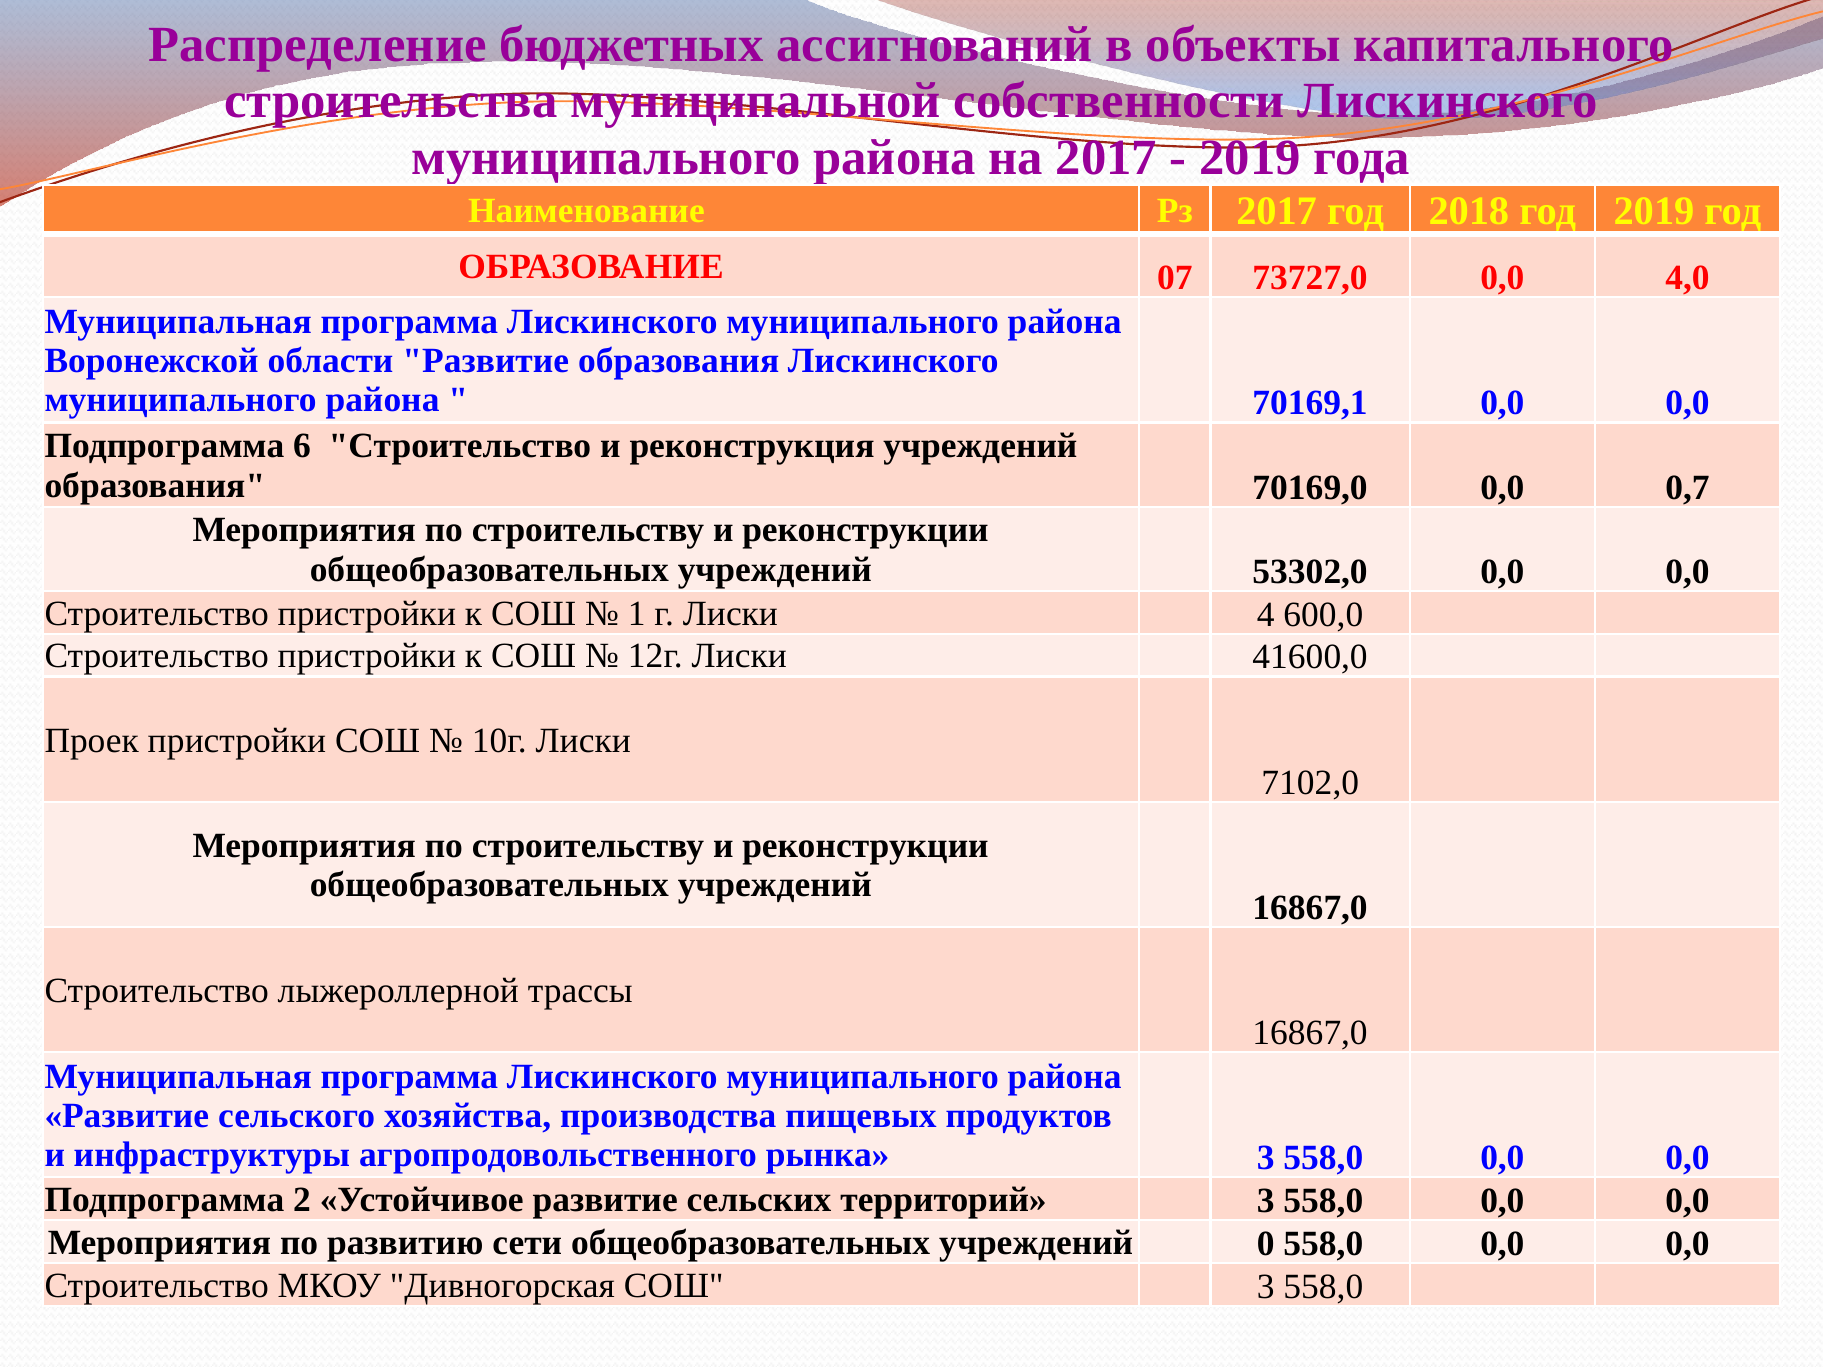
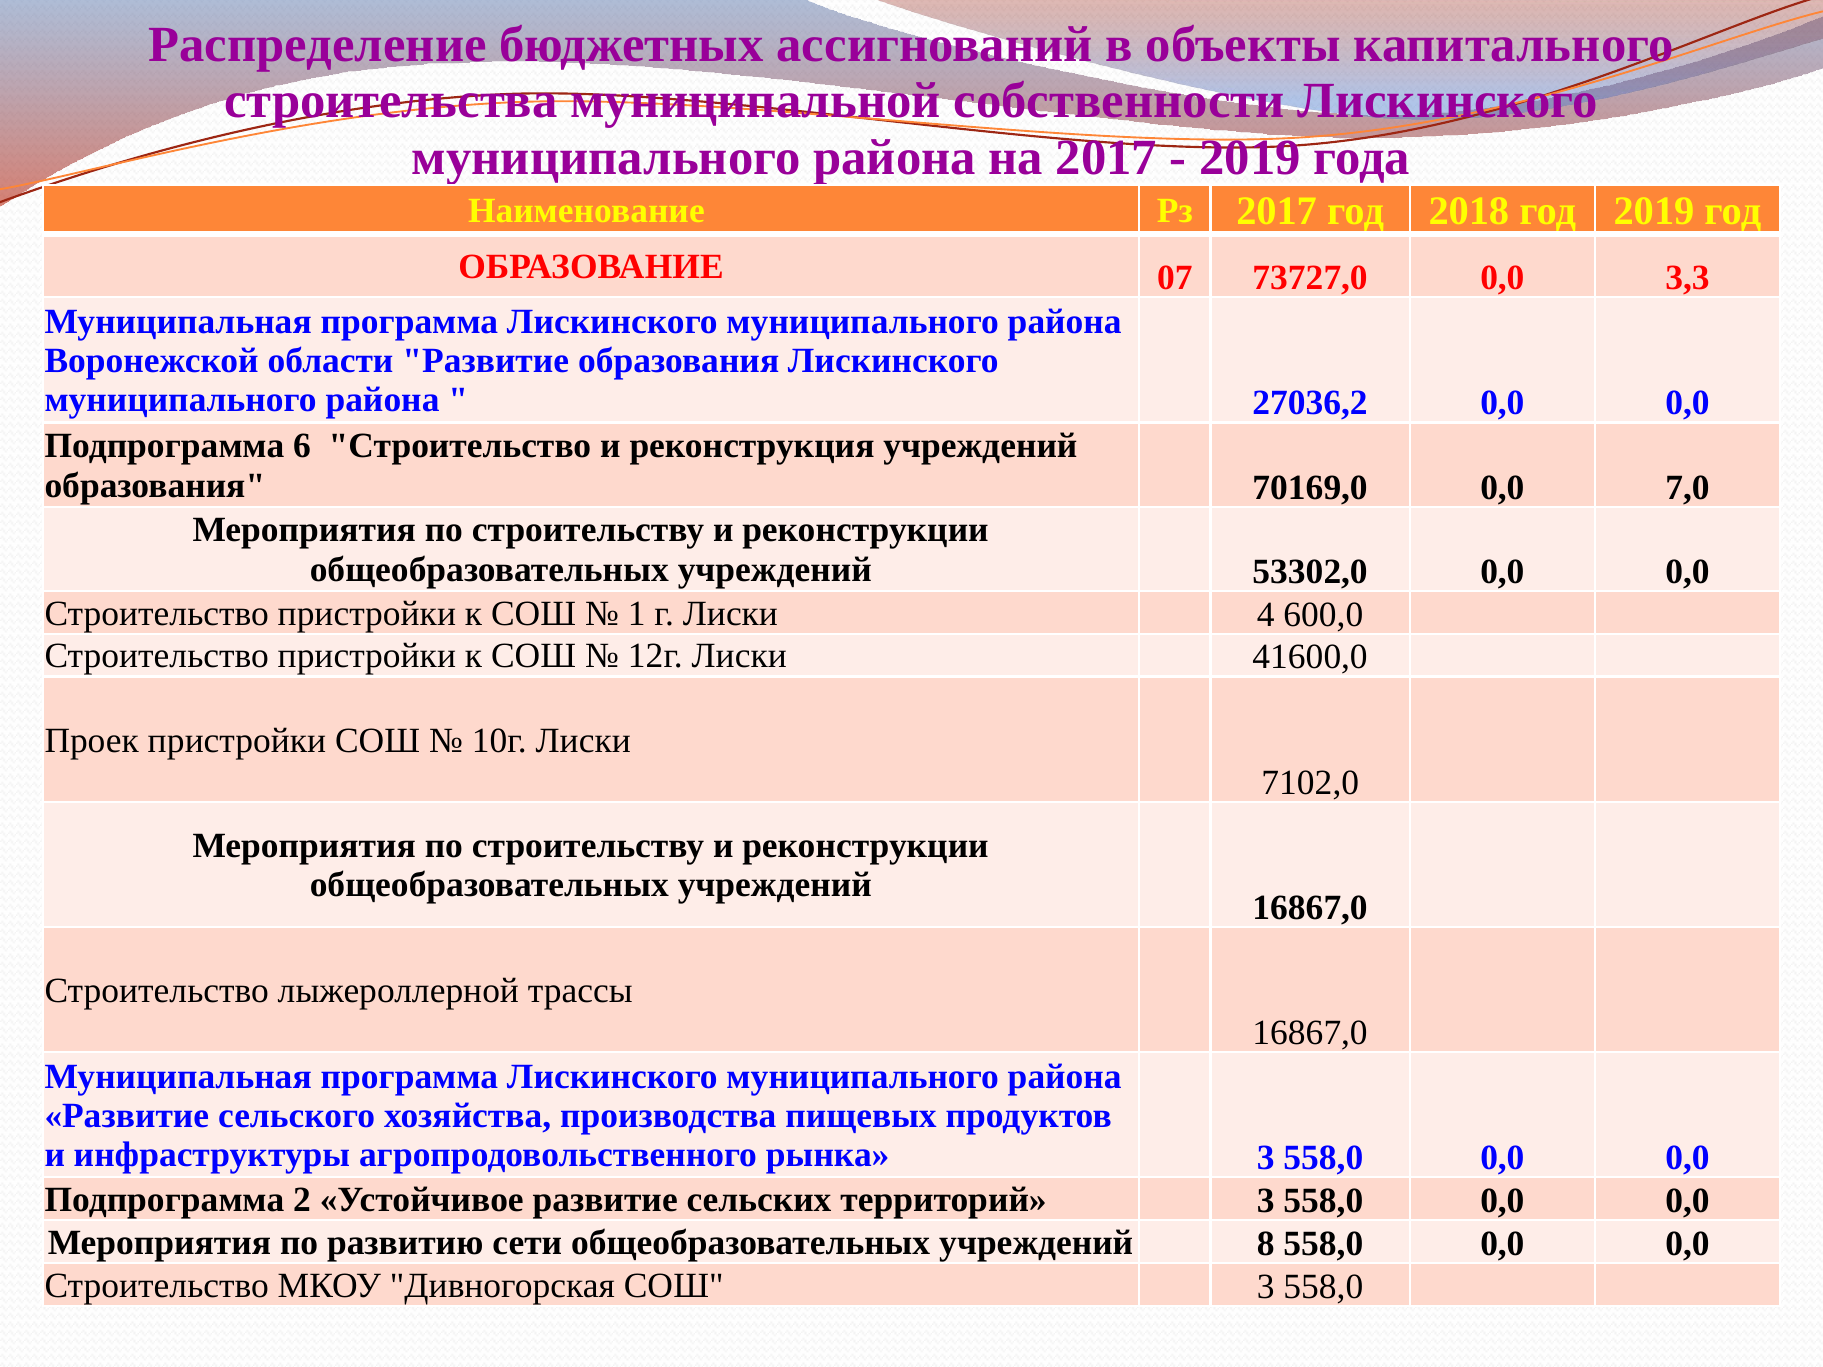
4,0: 4,0 -> 3,3
70169,1: 70169,1 -> 27036,2
0,7: 0,7 -> 7,0
0: 0 -> 8
